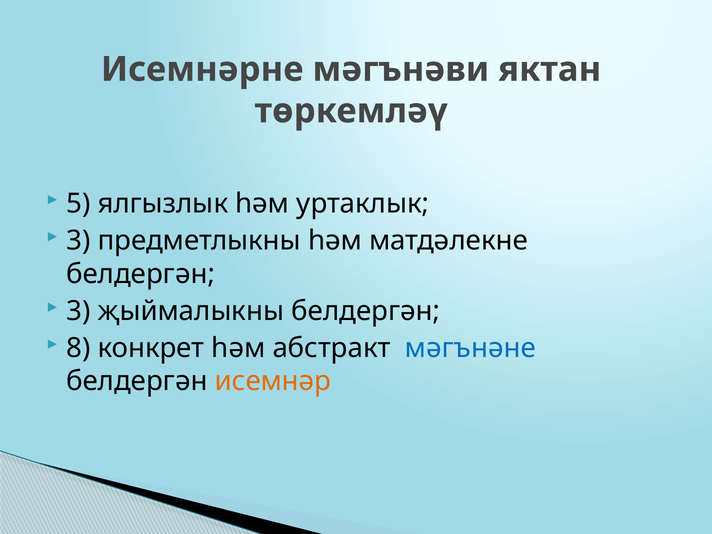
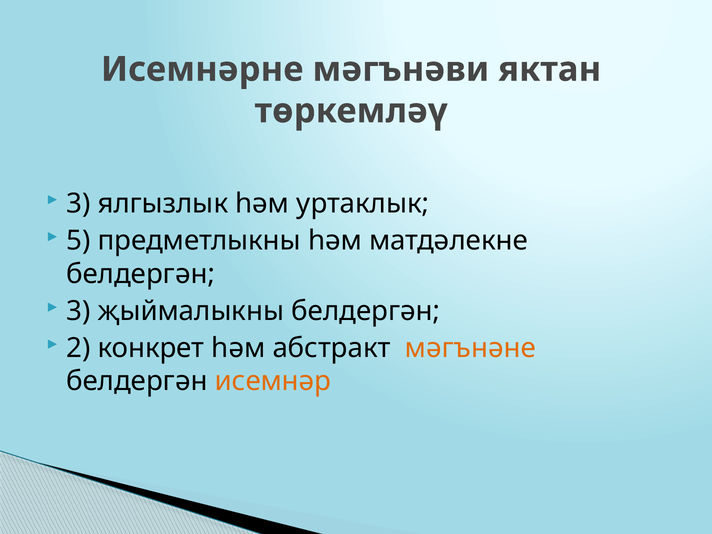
5 at (78, 204): 5 -> 3
3 at (78, 241): 3 -> 5
8: 8 -> 2
мәгънәне colour: blue -> orange
